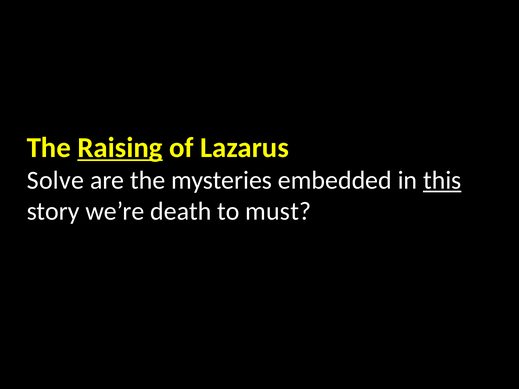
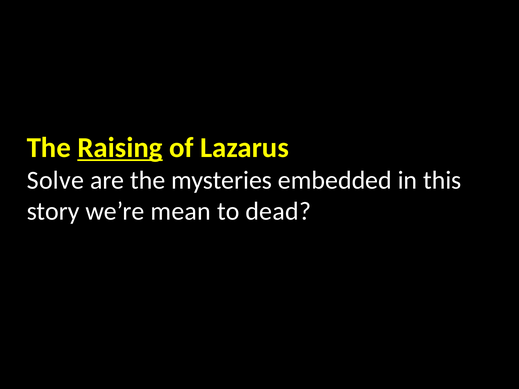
this underline: present -> none
death: death -> mean
must: must -> dead
